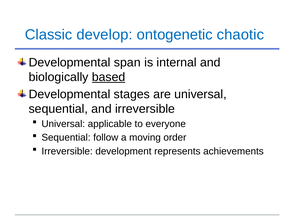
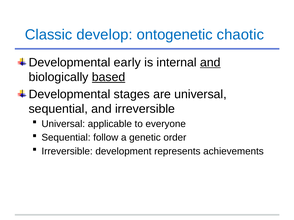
span: span -> early
and at (210, 63) underline: none -> present
moving: moving -> genetic
